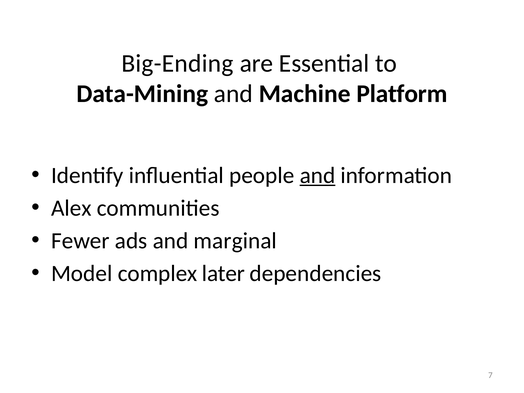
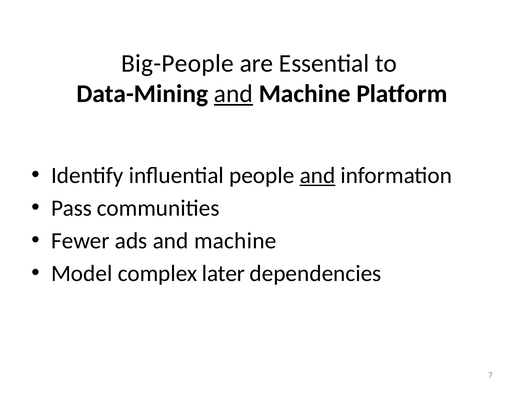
Big-Ending: Big-Ending -> Big-People
and at (233, 94) underline: none -> present
Alex: Alex -> Pass
ads and marginal: marginal -> machine
